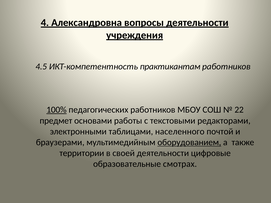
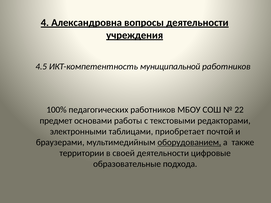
практикантам: практикантам -> муниципальной
100% underline: present -> none
населенного: населенного -> приобретает
смотрах: смотрах -> подхода
